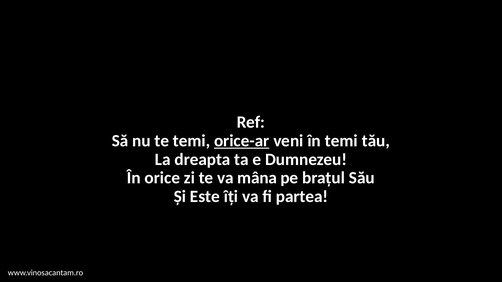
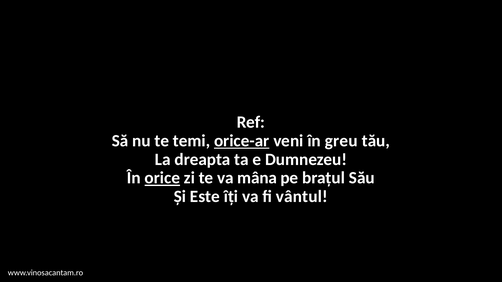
în temi: temi -> greu
orice underline: none -> present
partea: partea -> vântul
